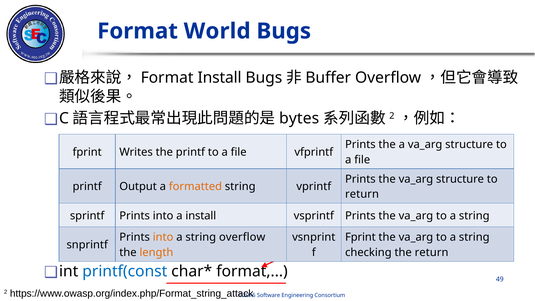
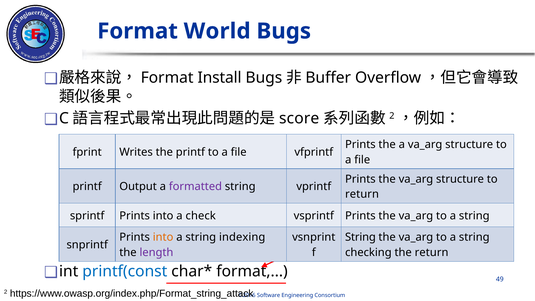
bytes: bytes -> score
formatted colour: orange -> purple
a install: install -> check
string overflow: overflow -> indexing
Fprint at (360, 237): Fprint -> String
length colour: orange -> purple
